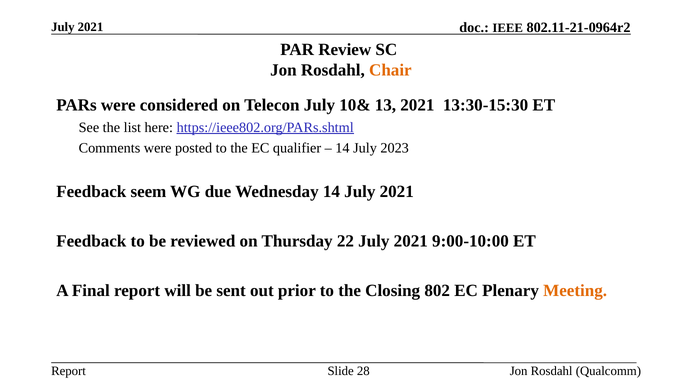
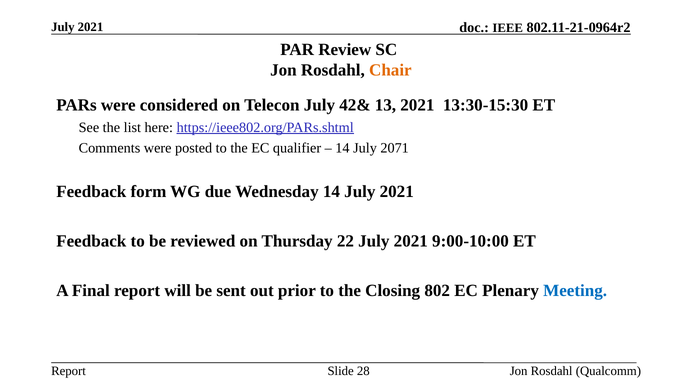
10&: 10& -> 42&
2023: 2023 -> 2071
seem: seem -> form
Meeting colour: orange -> blue
